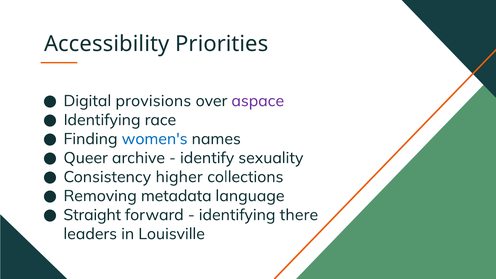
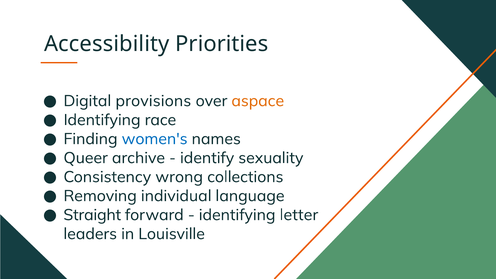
aspace colour: purple -> orange
higher: higher -> wrong
metadata: metadata -> individual
there: there -> letter
